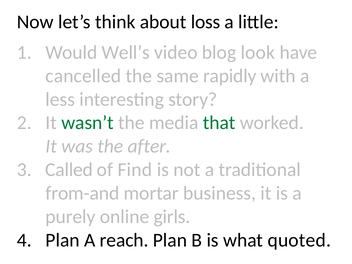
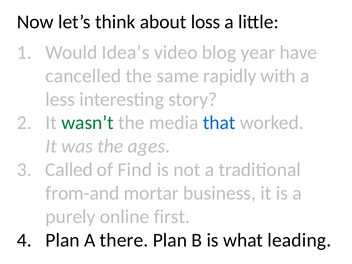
Well’s: Well’s -> Idea’s
look: look -> year
that colour: green -> blue
after: after -> ages
girls: girls -> first
reach: reach -> there
quoted: quoted -> leading
